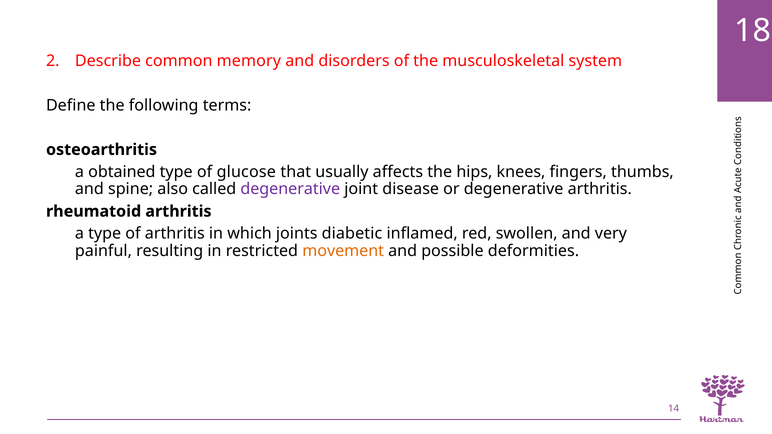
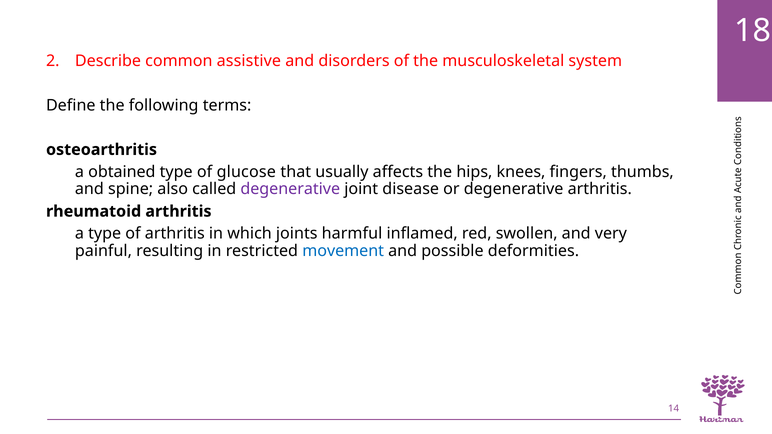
memory: memory -> assistive
diabetic: diabetic -> harmful
movement colour: orange -> blue
